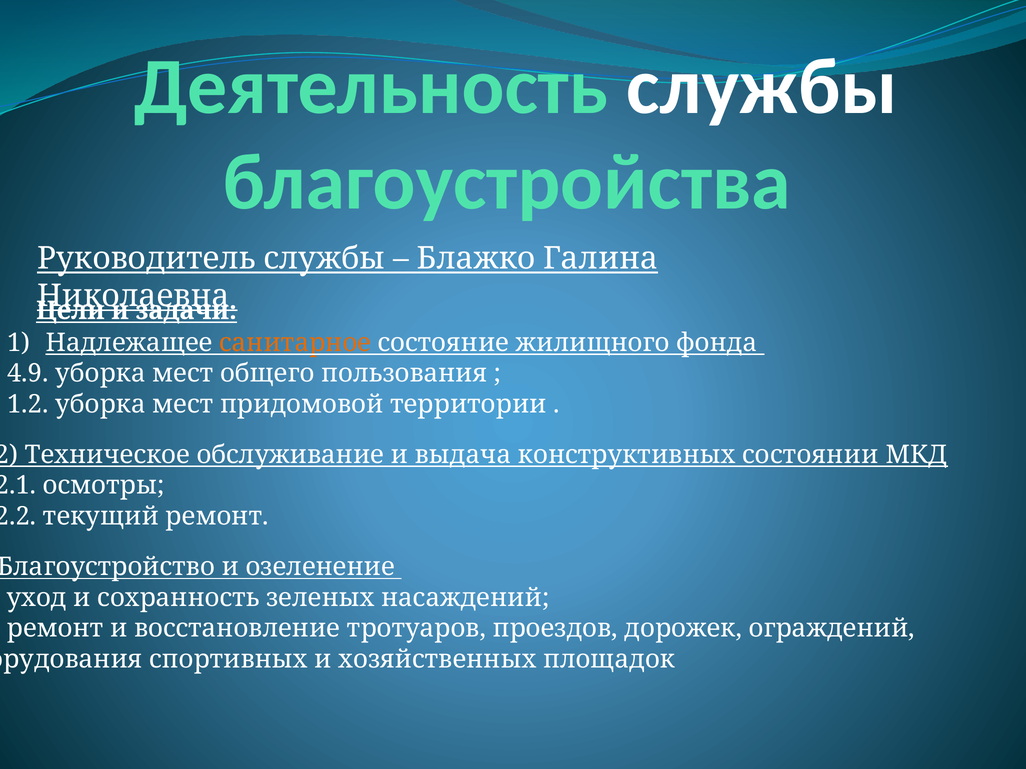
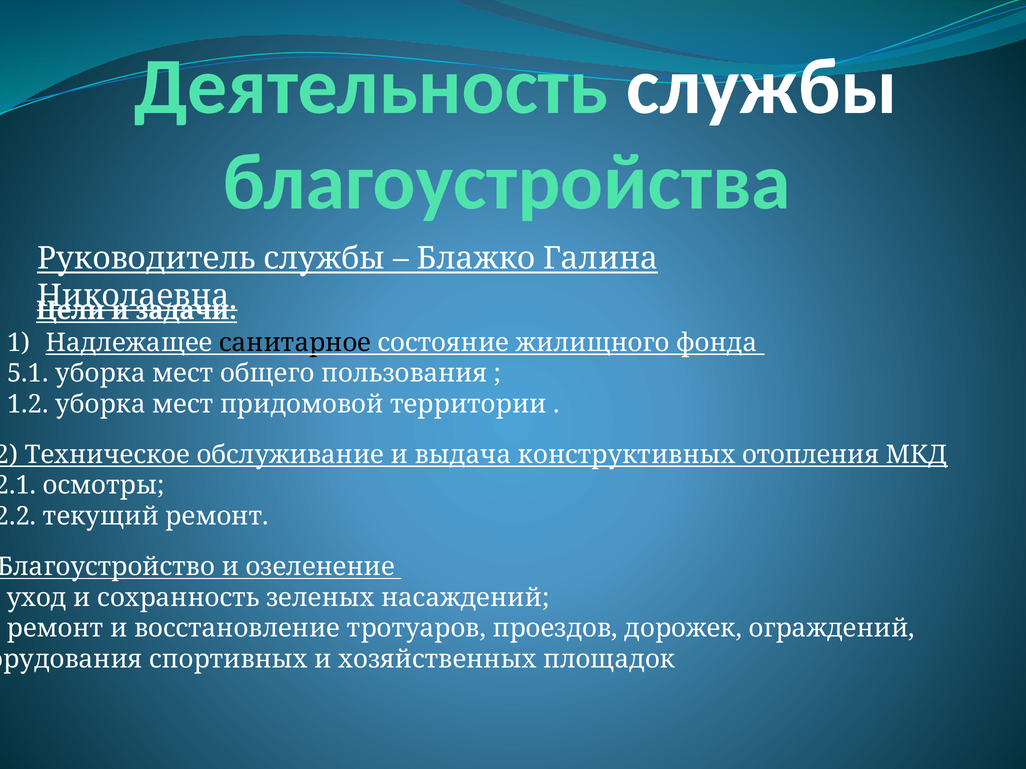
санитарное colour: orange -> black
4.9: 4.9 -> 5.1
состоянии: состоянии -> отопления
